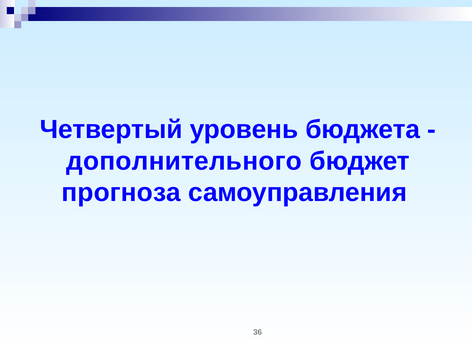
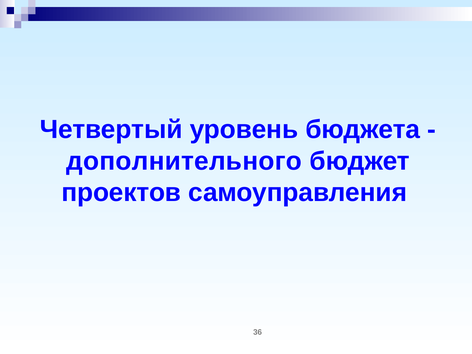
прогноза: прогноза -> проектов
